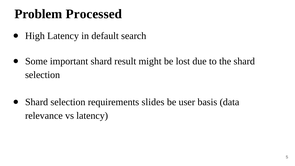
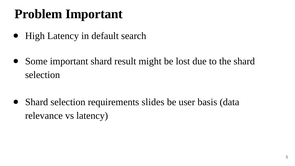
Problem Processed: Processed -> Important
